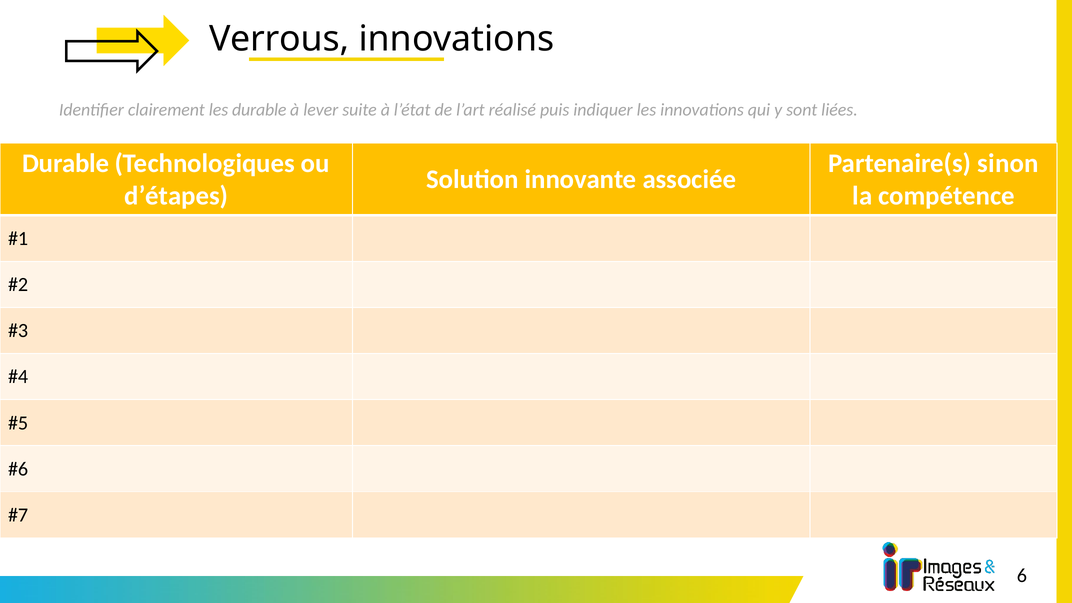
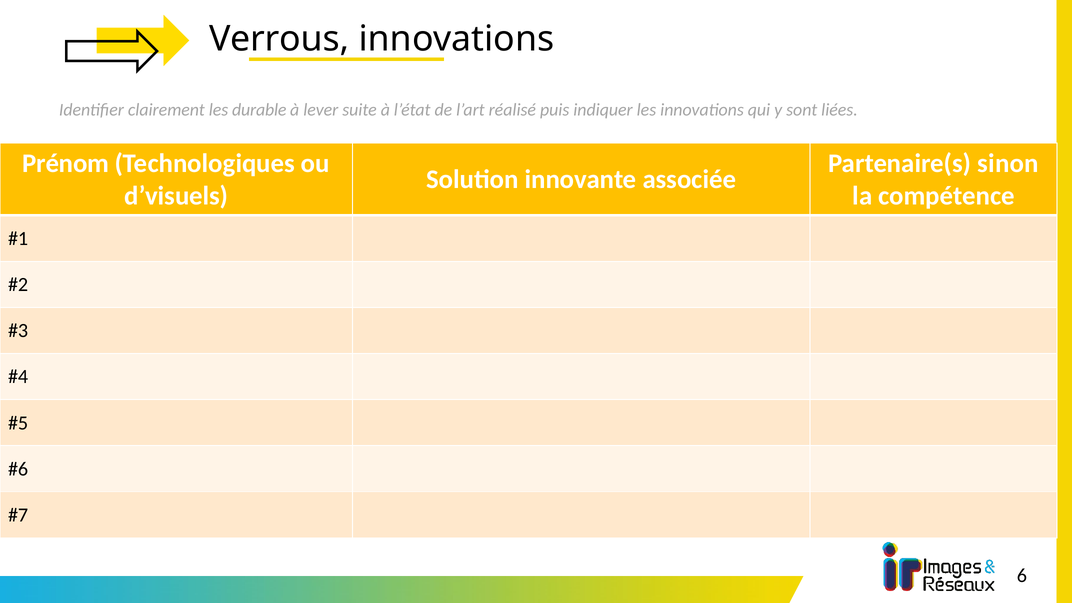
Durable at (66, 163): Durable -> Prénom
d’étapes: d’étapes -> d’visuels
